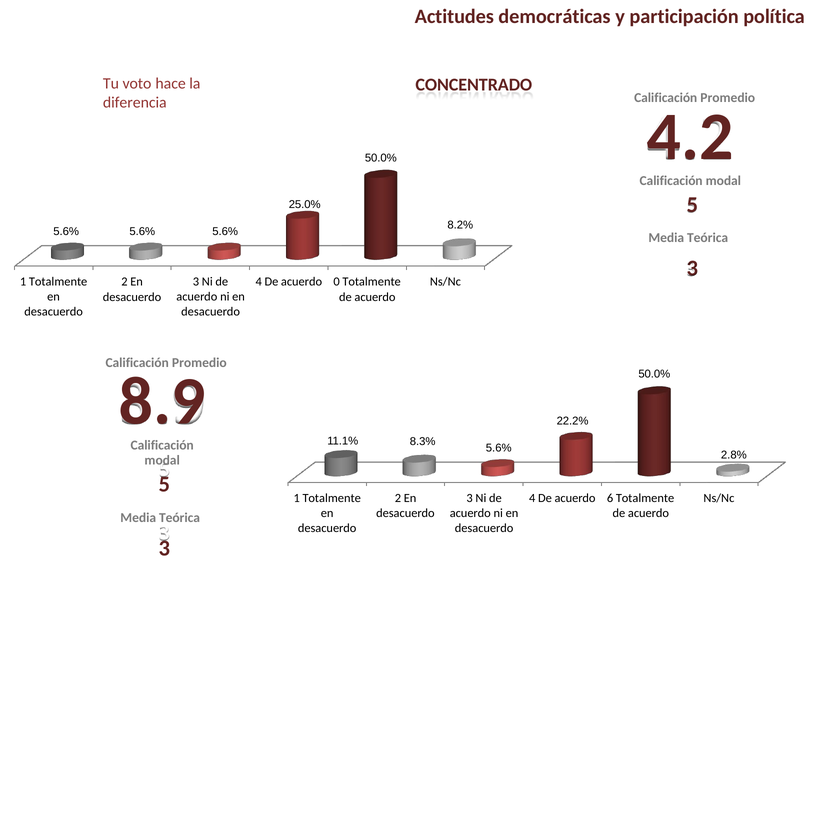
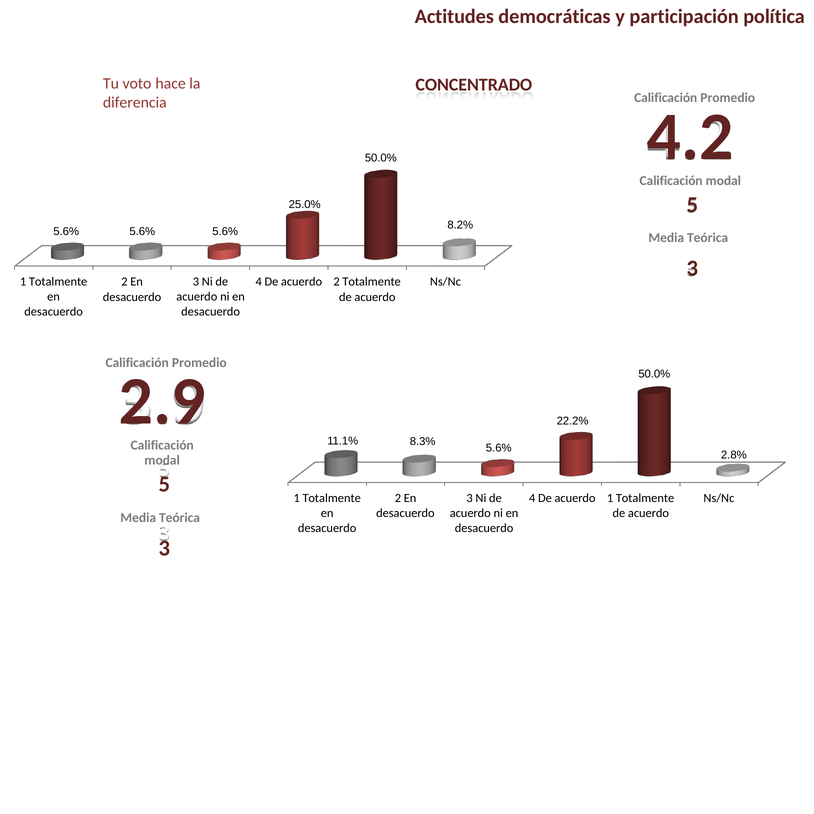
acuerdo 0: 0 -> 2
8.9: 8.9 -> 2.9
acuerdo 6: 6 -> 1
